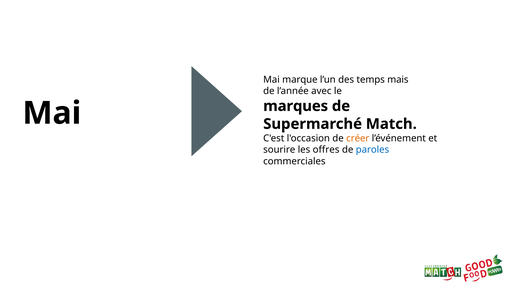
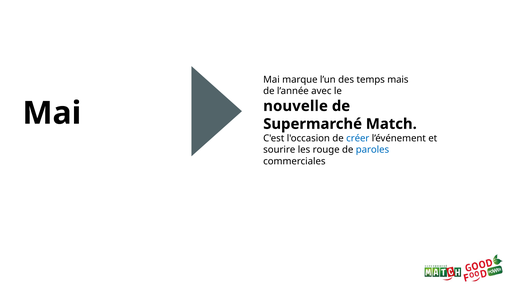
marques: marques -> nouvelle
créer colour: orange -> blue
offres: offres -> rouge
